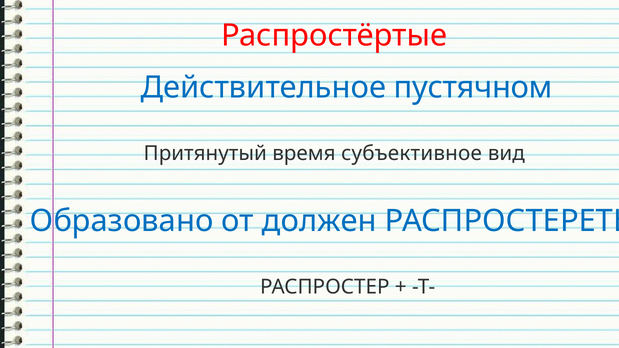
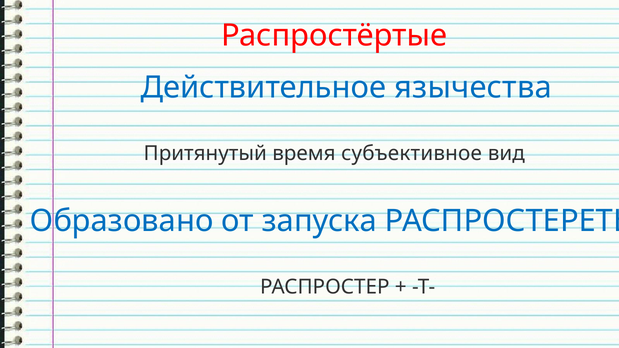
пустячном: пустячном -> язычества
должен: должен -> запуска
